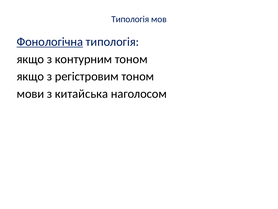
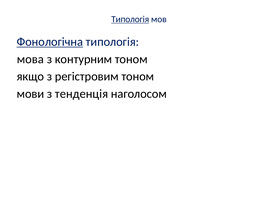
Типологія at (130, 19) underline: none -> present
якщо at (30, 59): якщо -> мова
китайська: китайська -> тенденція
